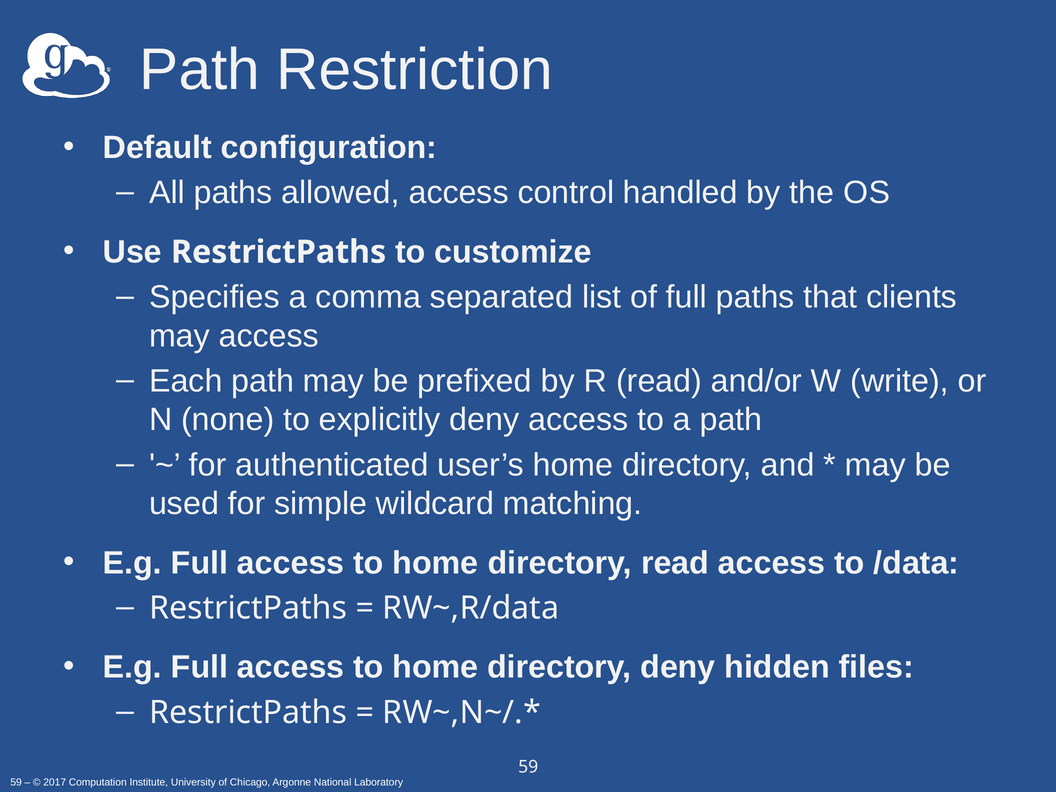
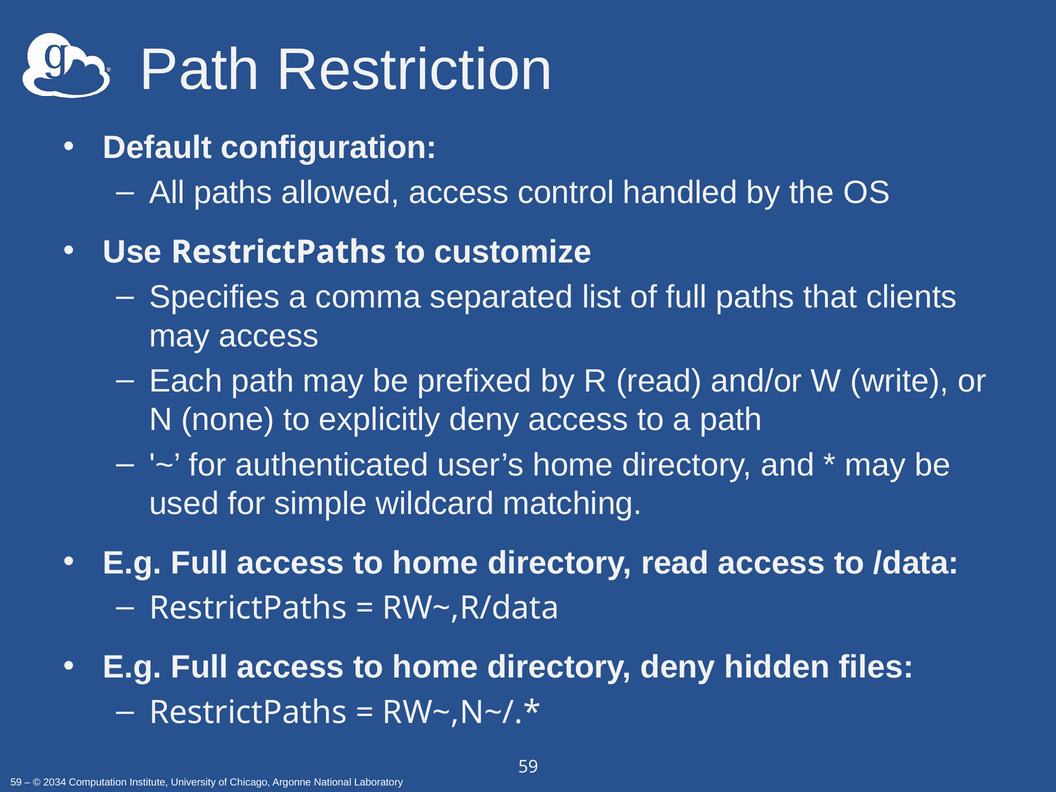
2017: 2017 -> 2034
